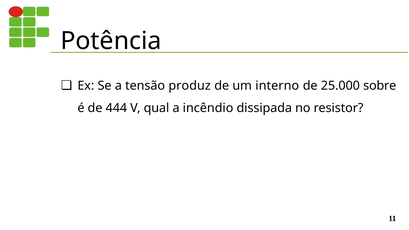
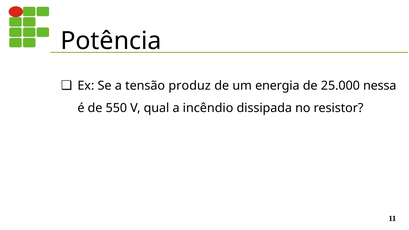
interno: interno -> energia
sobre: sobre -> nessa
444: 444 -> 550
